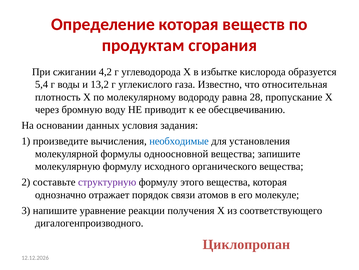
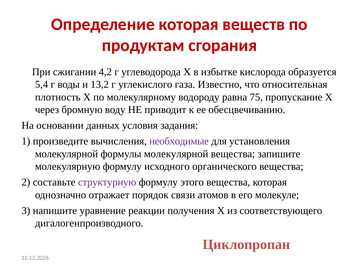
28: 28 -> 75
необходимые colour: blue -> purple
формулы одноосновной: одноосновной -> молекулярной
